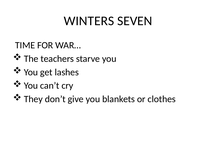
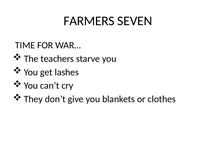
WINTERS: WINTERS -> FARMERS
